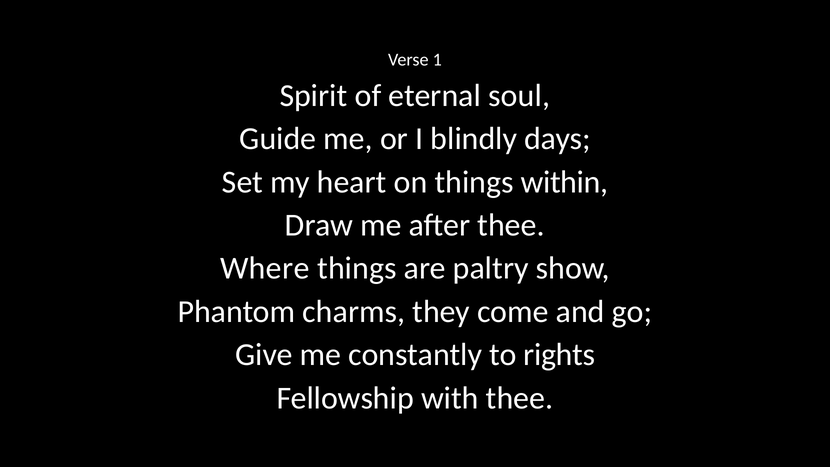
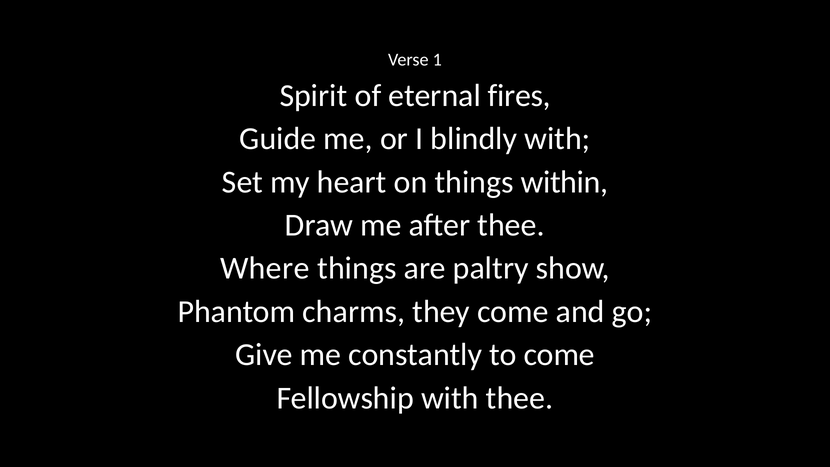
soul: soul -> fires
blindly days: days -> with
to rights: rights -> come
